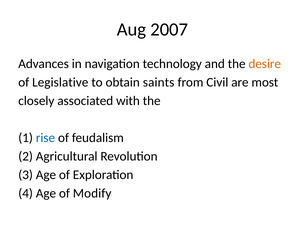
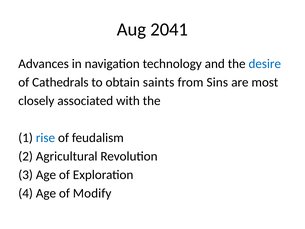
2007: 2007 -> 2041
desire colour: orange -> blue
Legislative: Legislative -> Cathedrals
Civil: Civil -> Sins
